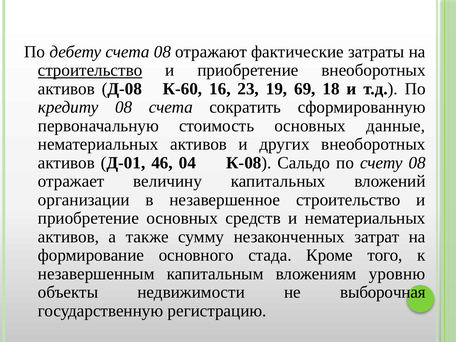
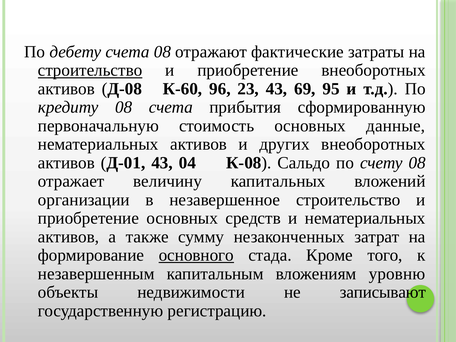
16: 16 -> 96
23 19: 19 -> 43
18: 18 -> 95
сократить: сократить -> прибытия
Д-01 46: 46 -> 43
основного underline: none -> present
выборочная: выборочная -> записывают
